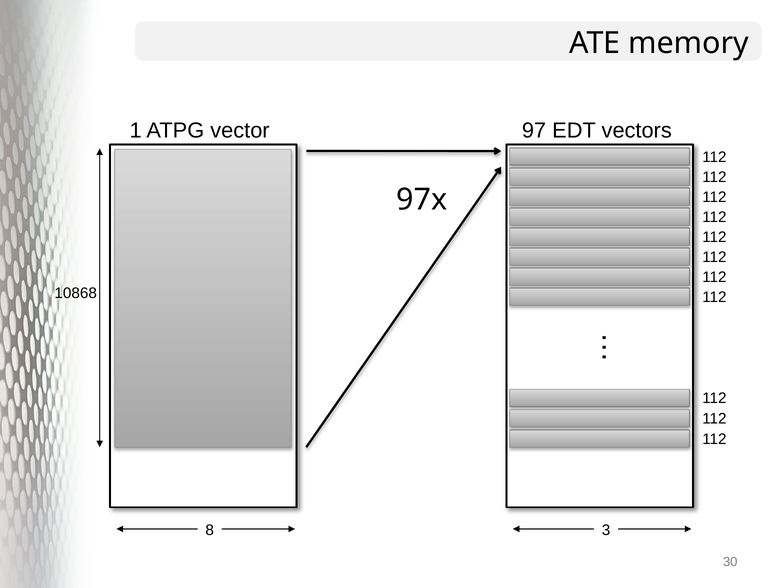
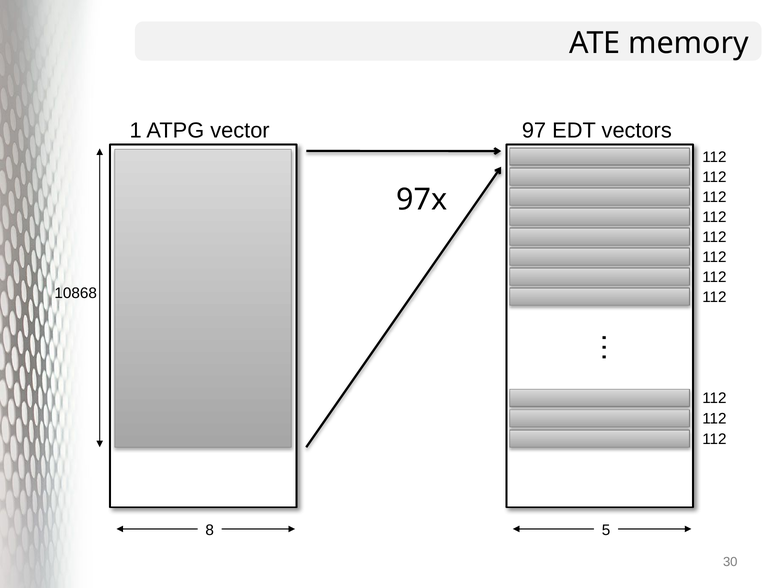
3: 3 -> 5
